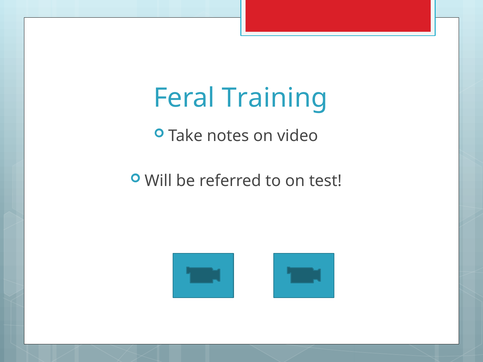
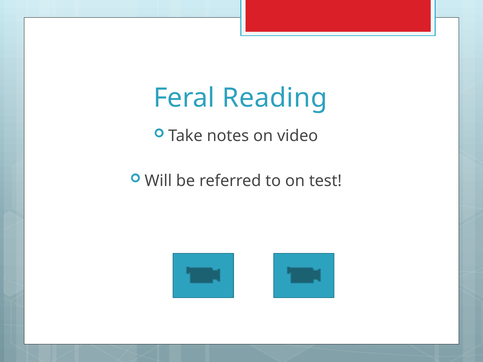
Training: Training -> Reading
